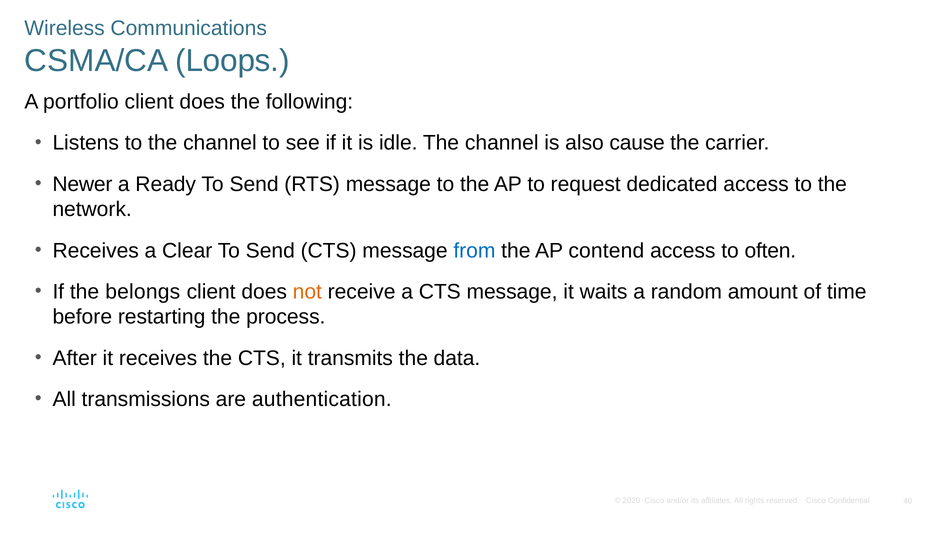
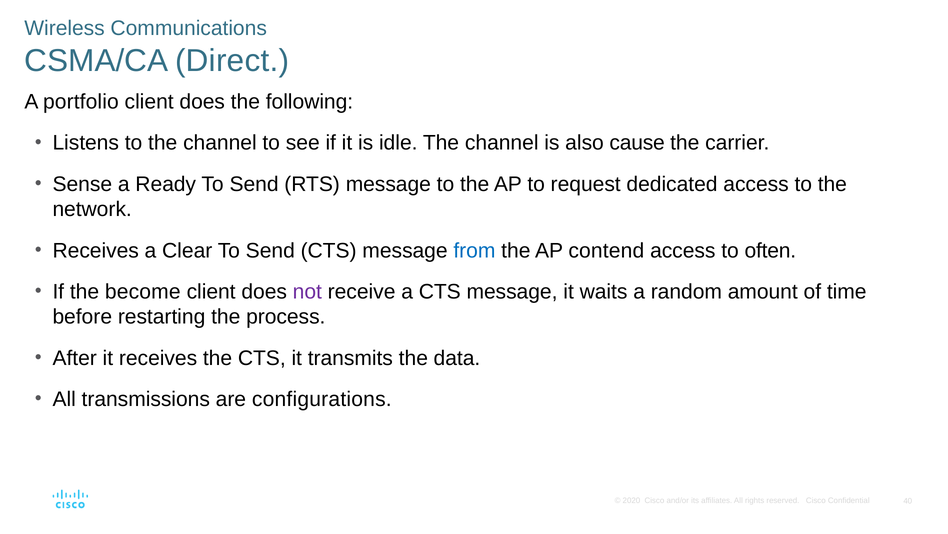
Loops: Loops -> Direct
Newer: Newer -> Sense
belongs: belongs -> become
not colour: orange -> purple
authentication: authentication -> configurations
